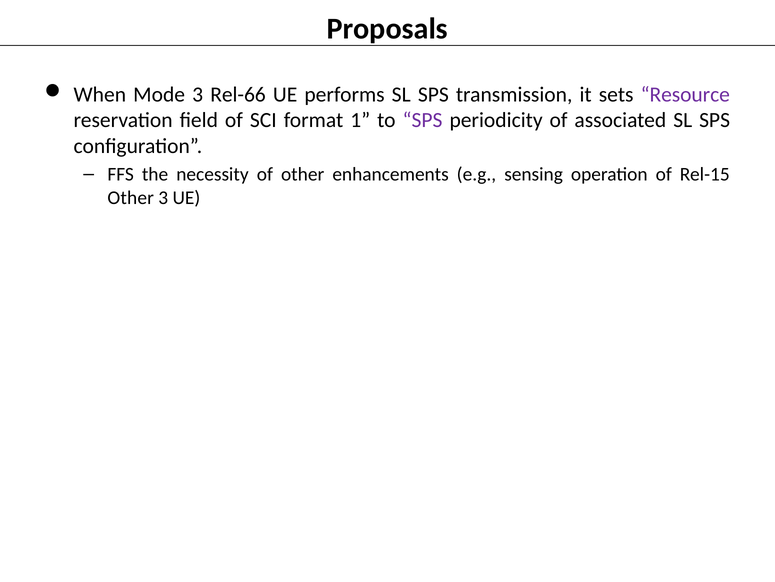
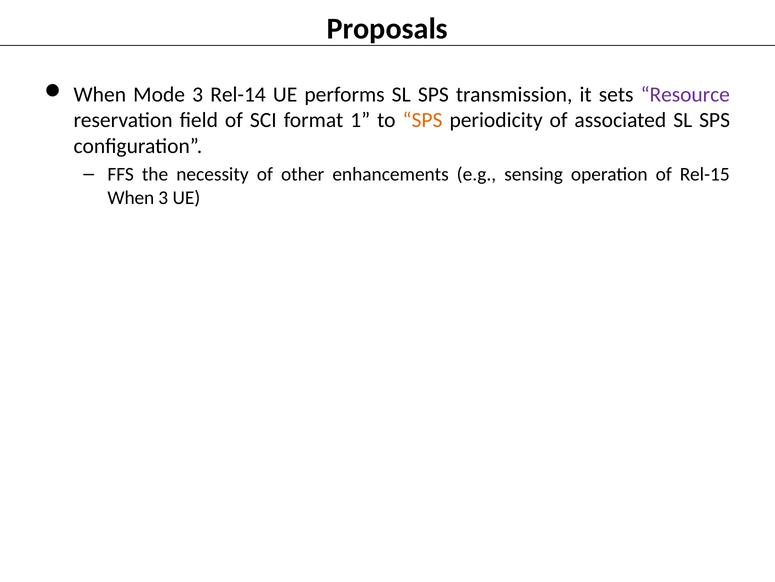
Rel-66: Rel-66 -> Rel-14
SPS at (423, 120) colour: purple -> orange
Other at (131, 197): Other -> When
